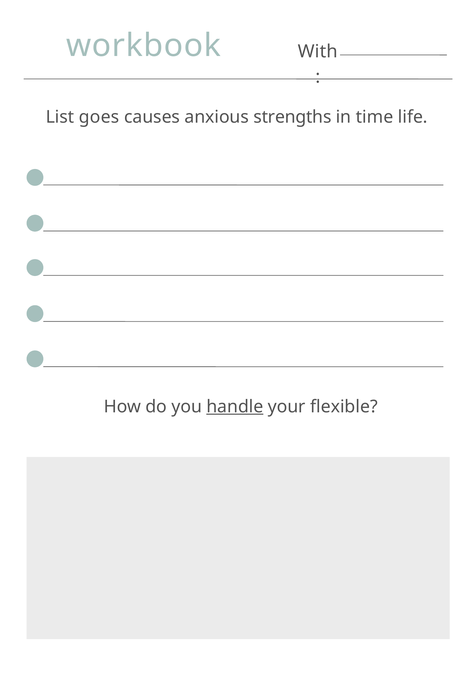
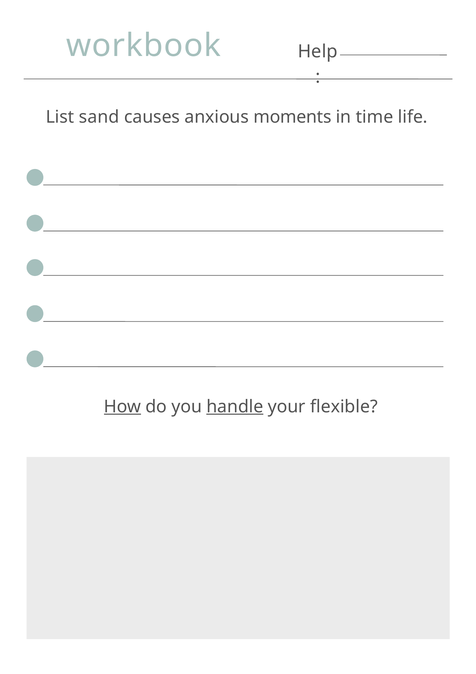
With: With -> Help
goes: goes -> sand
strengths: strengths -> moments
How underline: none -> present
